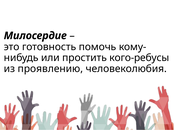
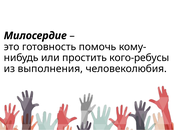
проявлению: проявлению -> выполнения
